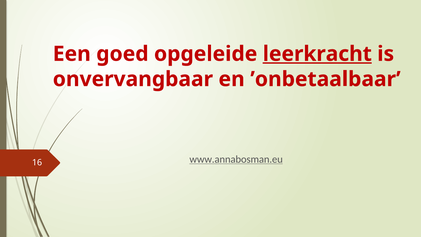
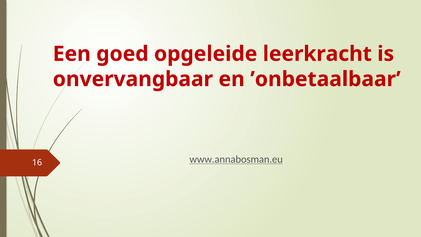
leerkracht underline: present -> none
